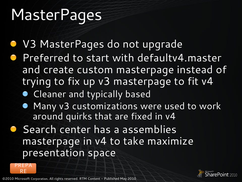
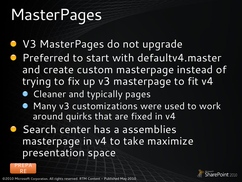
based: based -> pages
